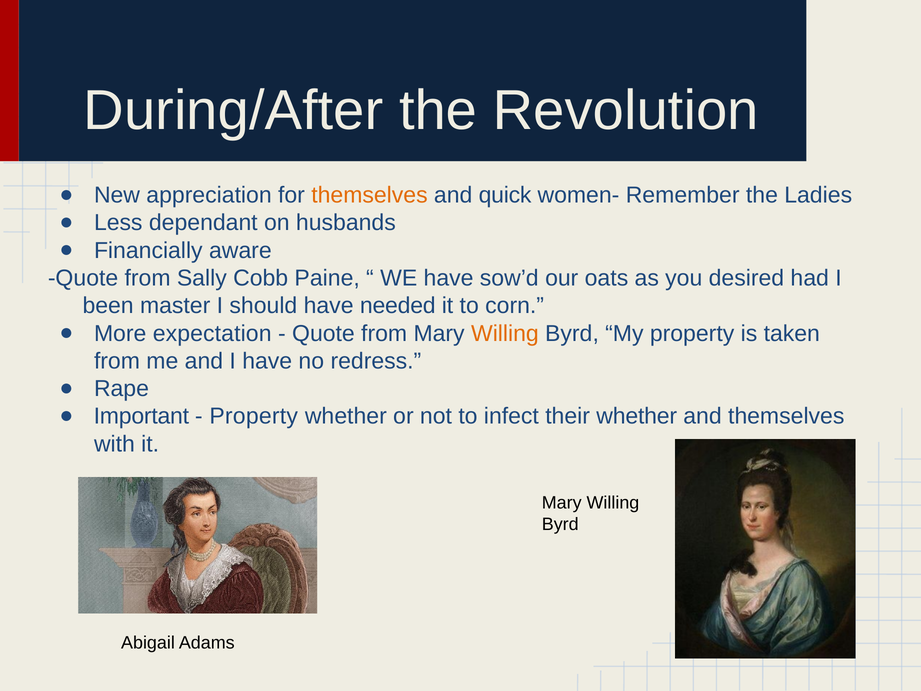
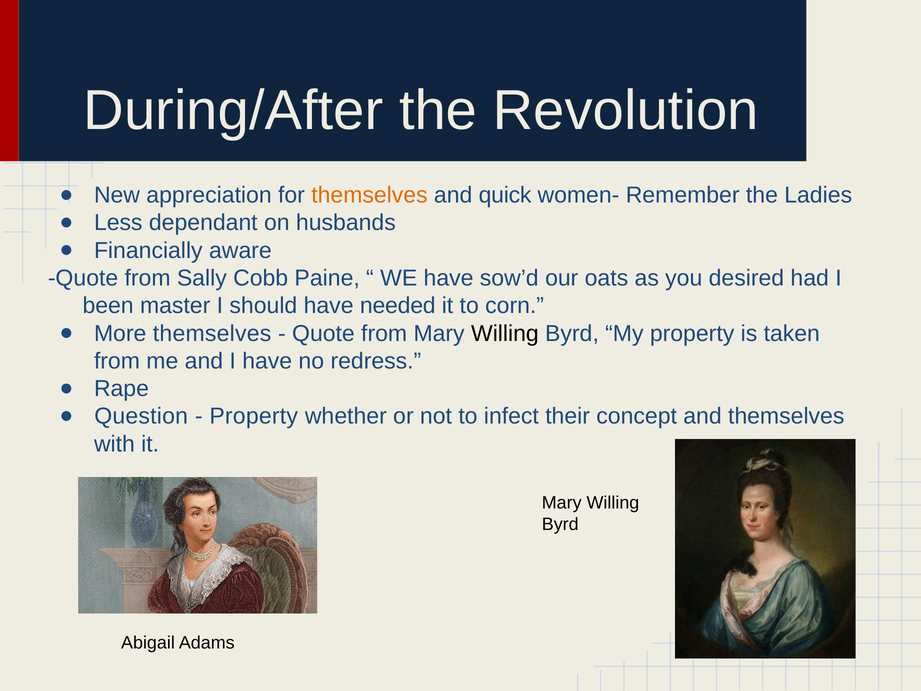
More expectation: expectation -> themselves
Willing at (505, 333) colour: orange -> black
Important: Important -> Question
their whether: whether -> concept
